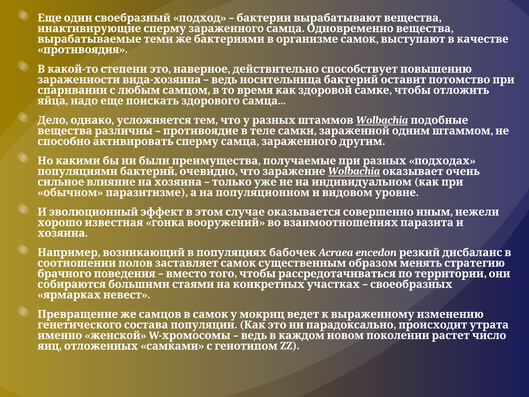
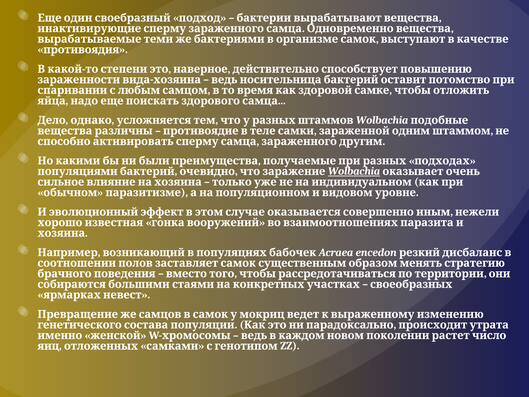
Wolbachia at (382, 120) underline: present -> none
